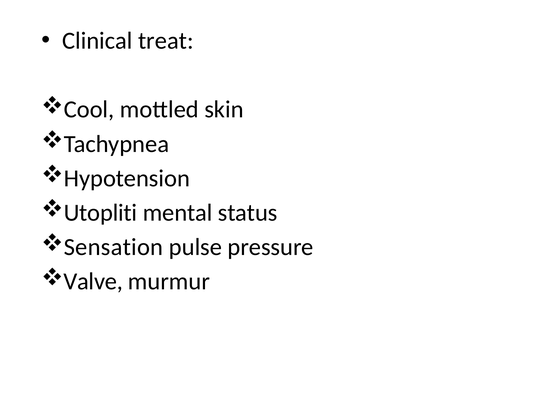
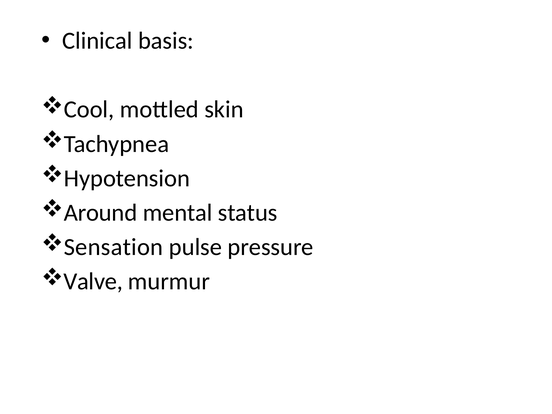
treat: treat -> basis
Utopliti: Utopliti -> Around
